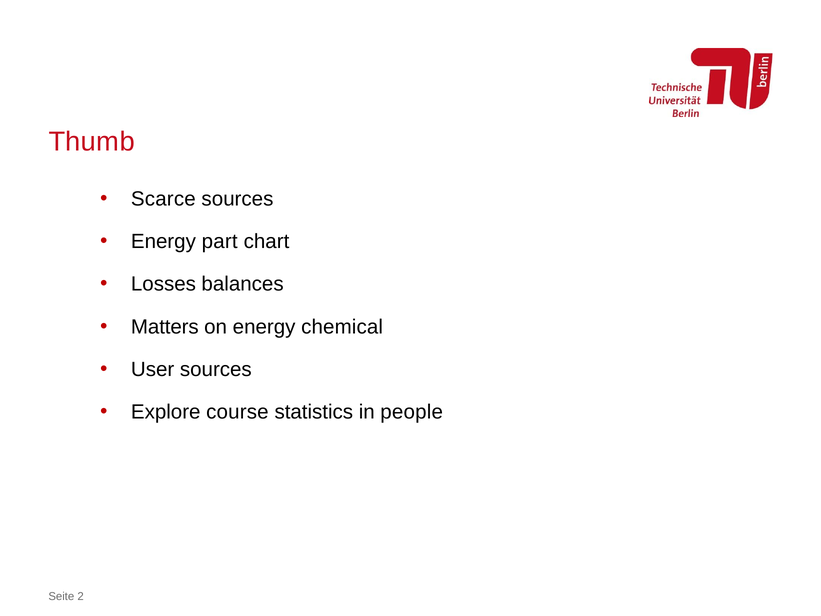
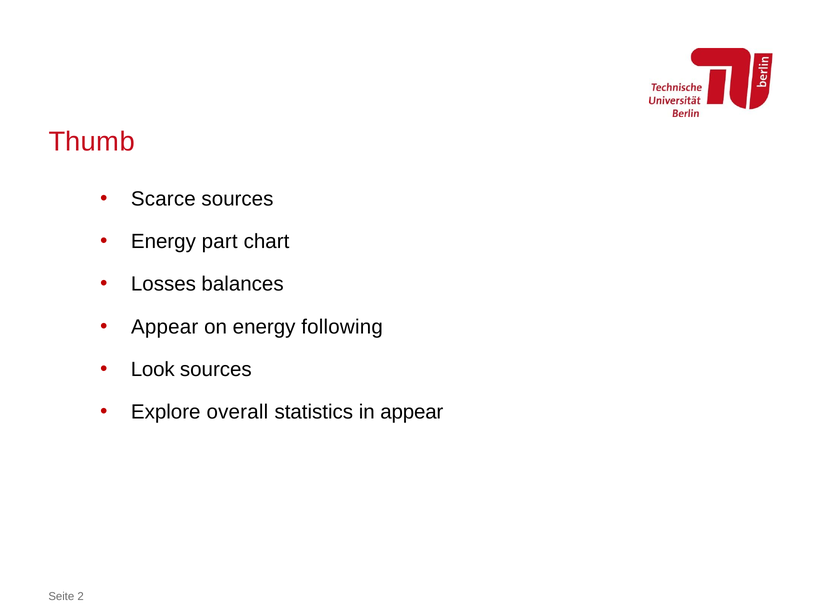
Matters at (165, 327): Matters -> Appear
chemical: chemical -> following
User: User -> Look
course: course -> overall
in people: people -> appear
